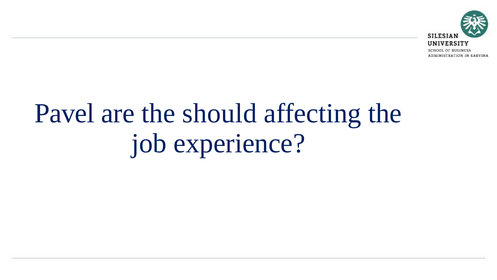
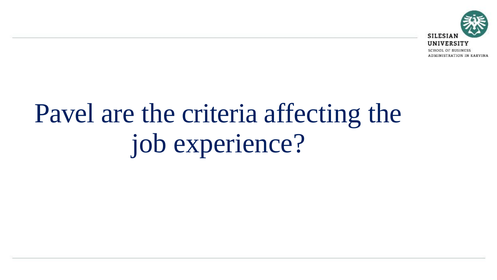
should: should -> criteria
